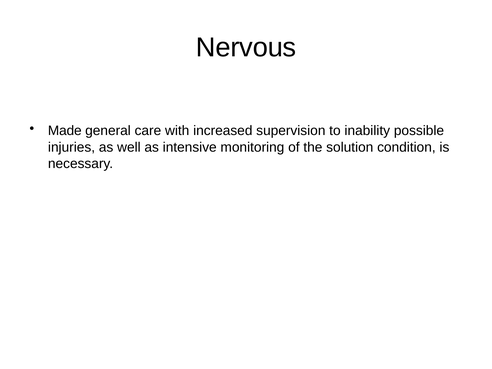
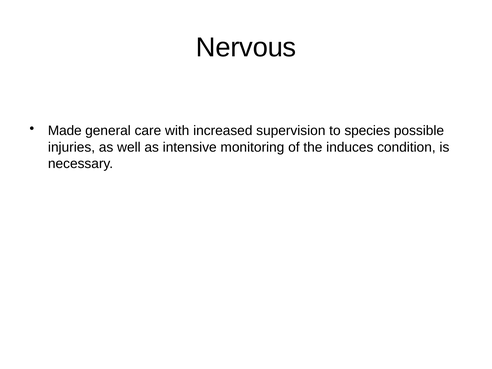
inability: inability -> species
solution: solution -> induces
